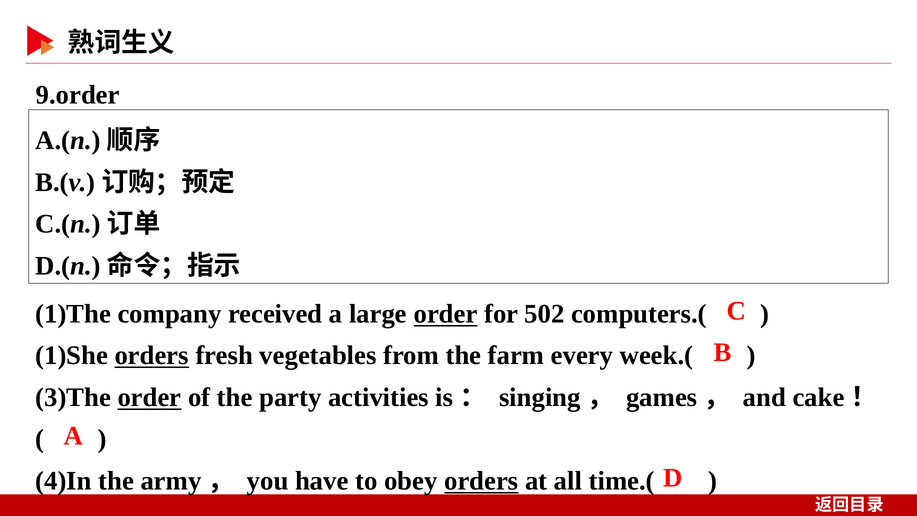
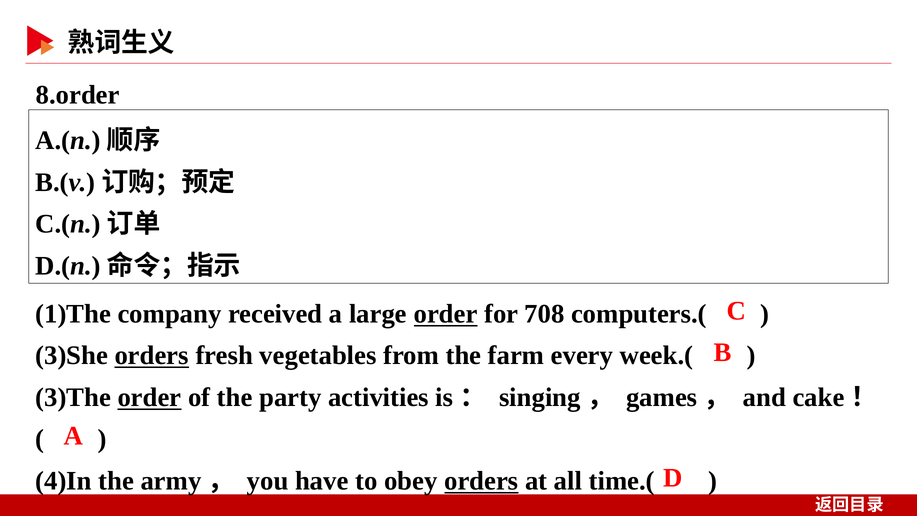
9.order: 9.order -> 8.order
502: 502 -> 708
1)She: 1)She -> 3)She
